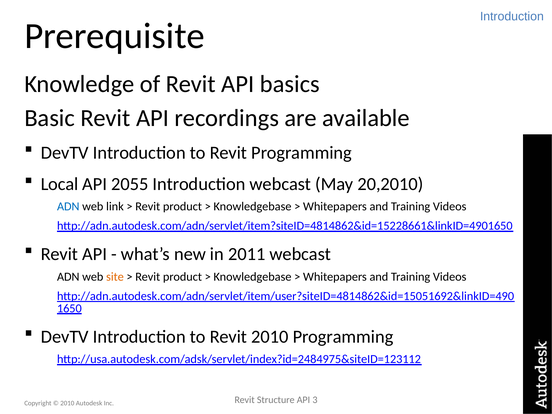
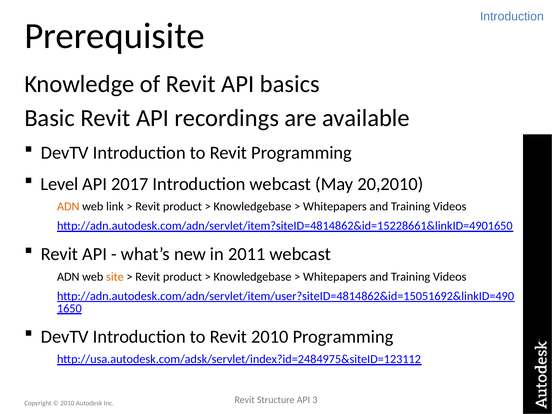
Local: Local -> Level
2055: 2055 -> 2017
ADN at (68, 207) colour: blue -> orange
